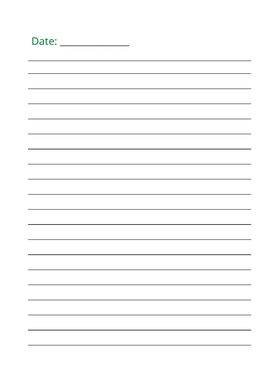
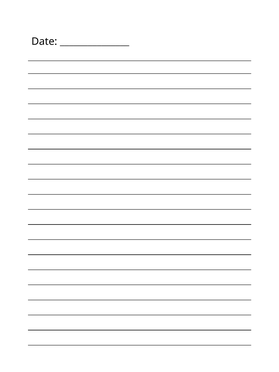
Date colour: green -> black
